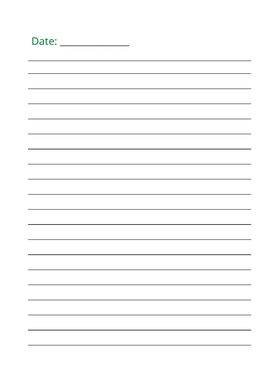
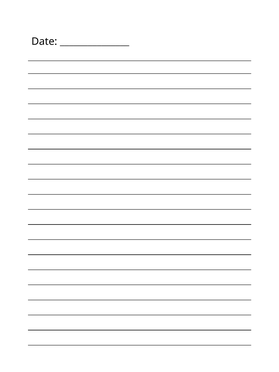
Date colour: green -> black
